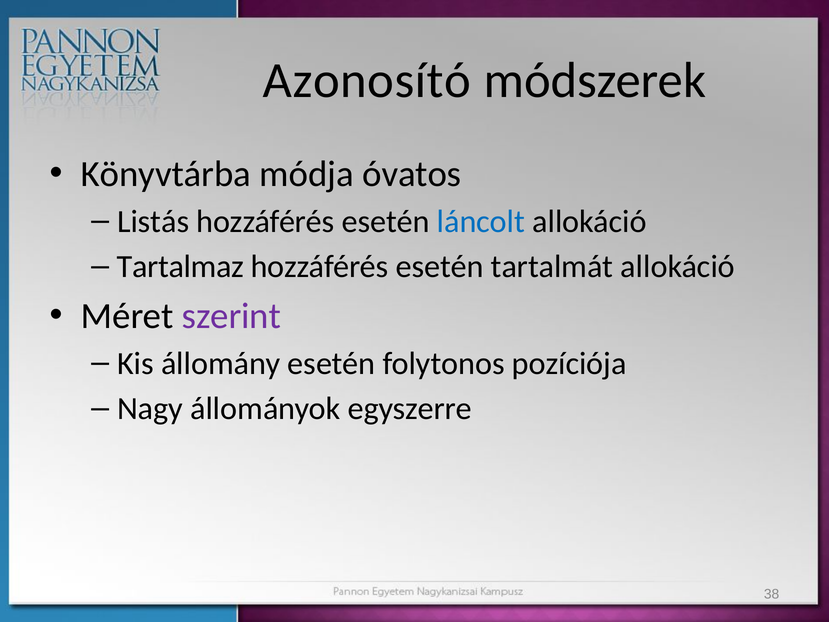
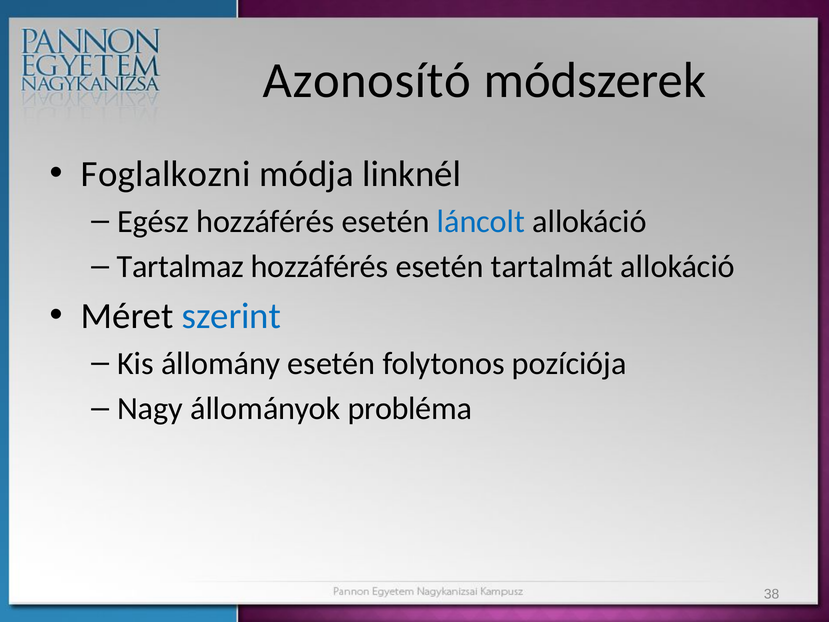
Könyvtárba: Könyvtárba -> Foglalkozni
óvatos: óvatos -> linknél
Listás: Listás -> Egész
szerint colour: purple -> blue
egyszerre: egyszerre -> probléma
